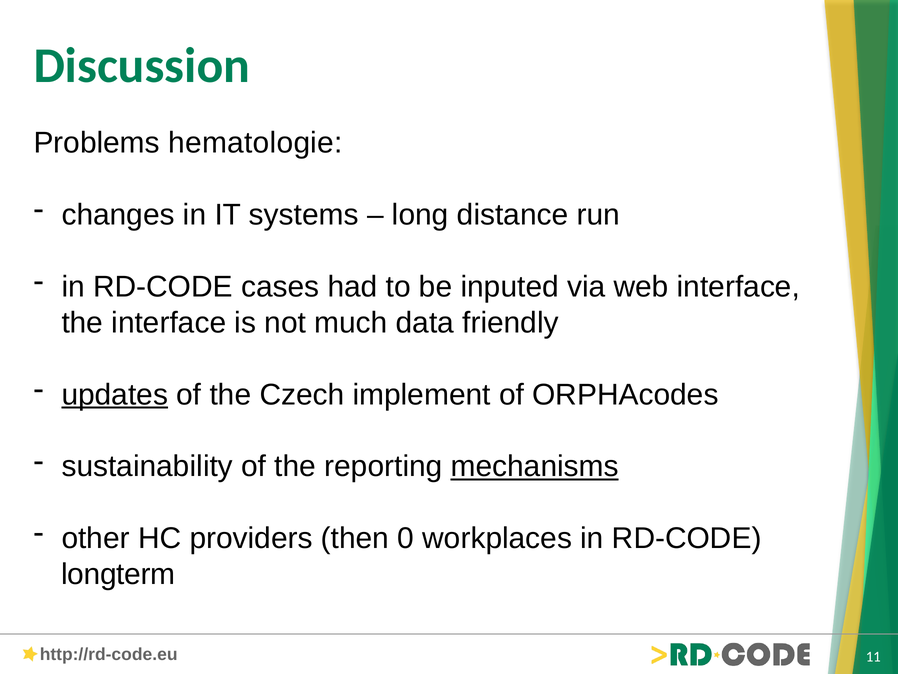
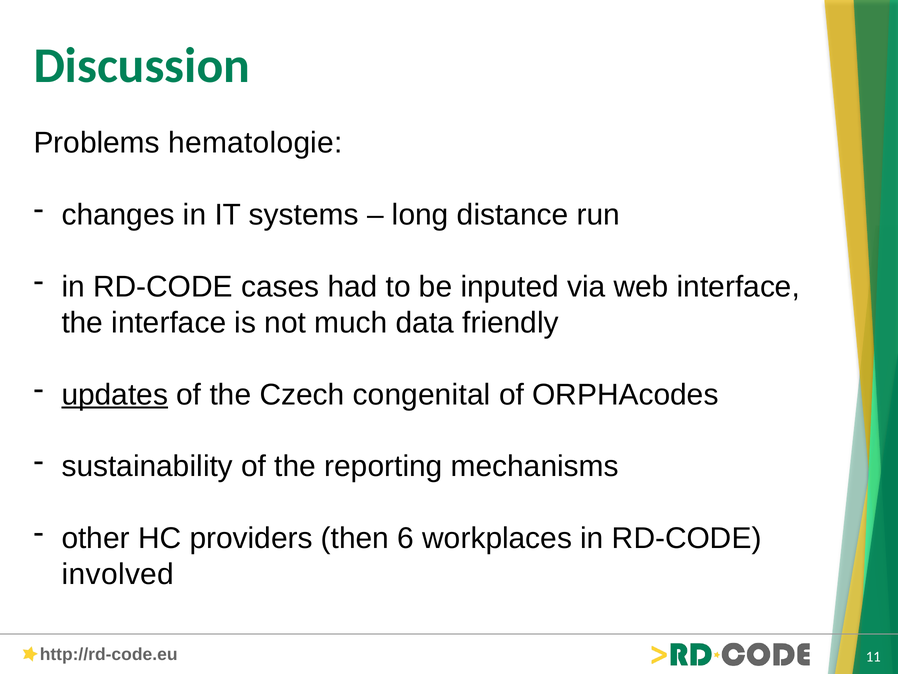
implement: implement -> congenital
mechanisms underline: present -> none
0: 0 -> 6
longterm: longterm -> involved
